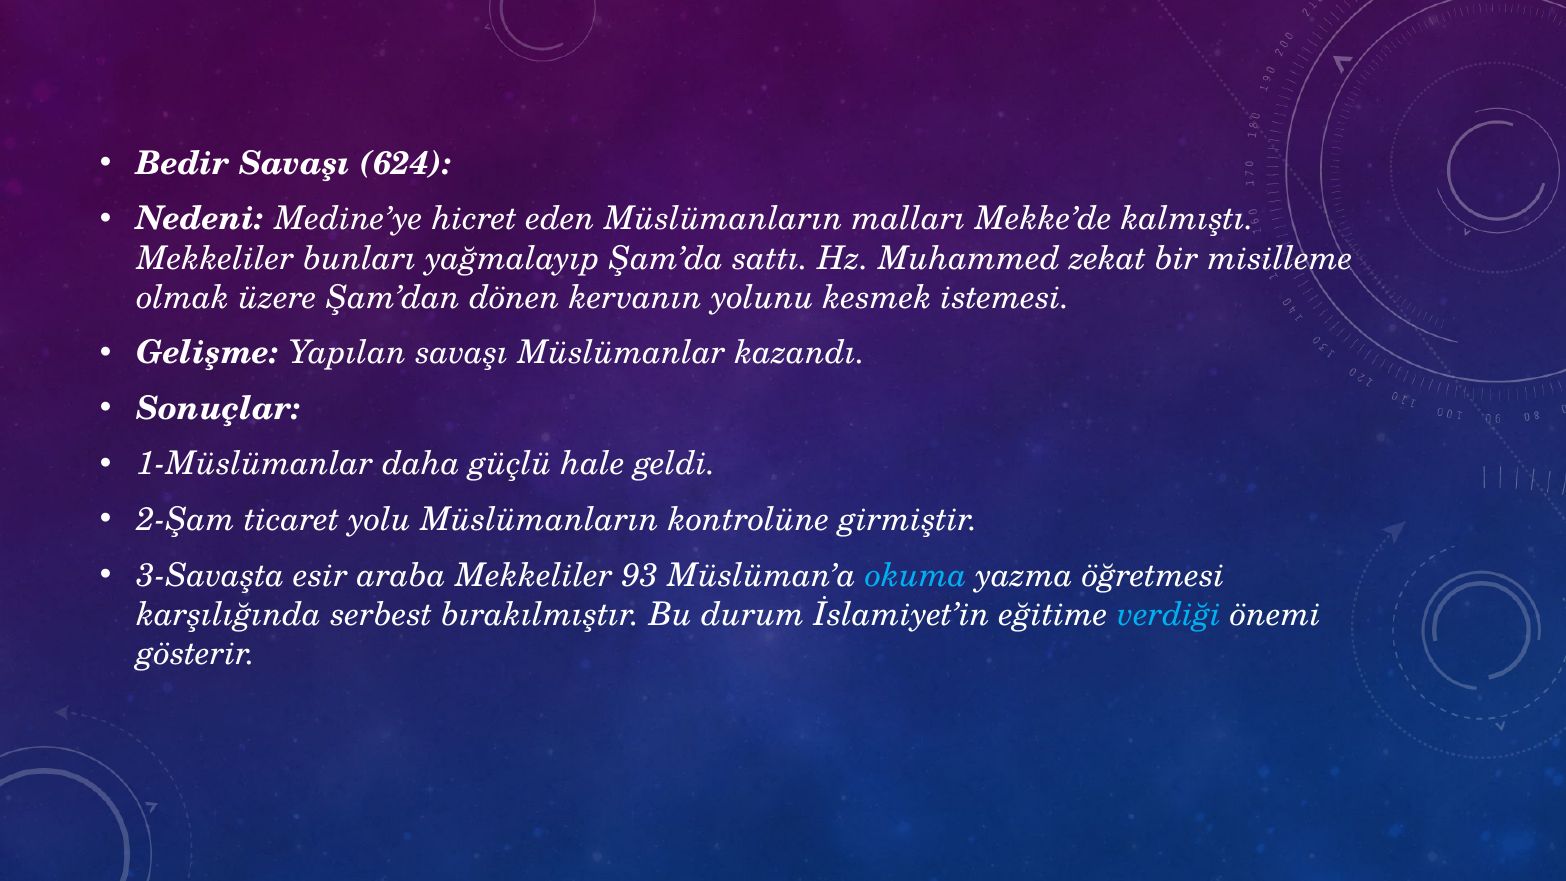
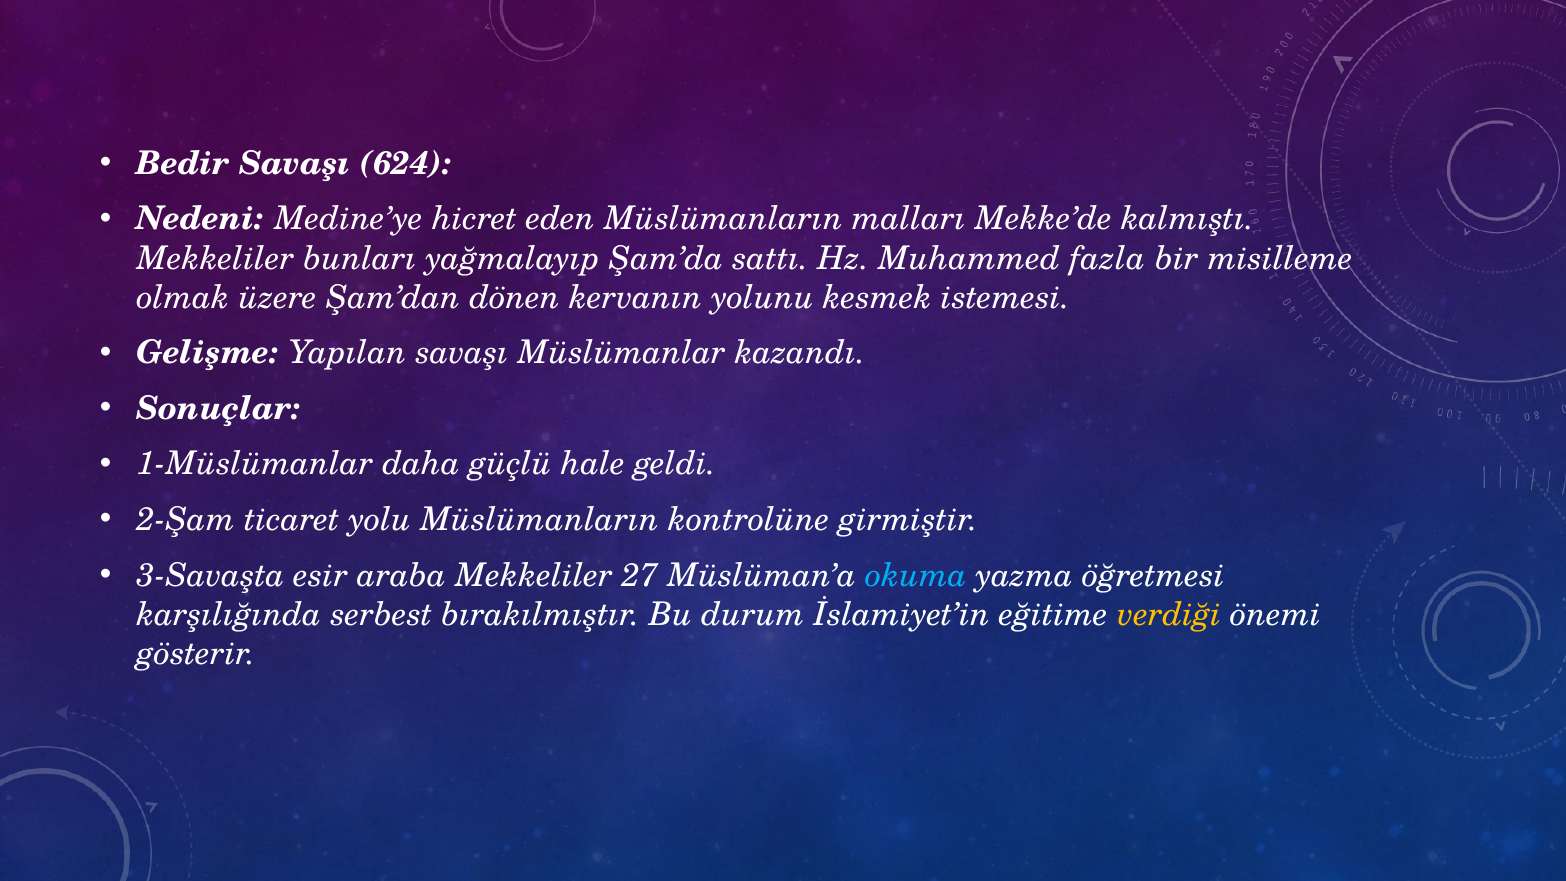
zekat: zekat -> fazla
93: 93 -> 27
verdiği colour: light blue -> yellow
